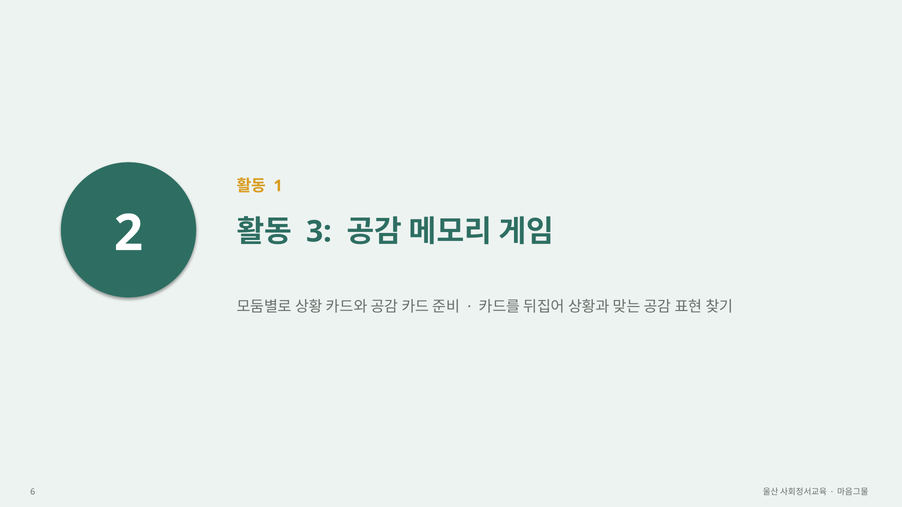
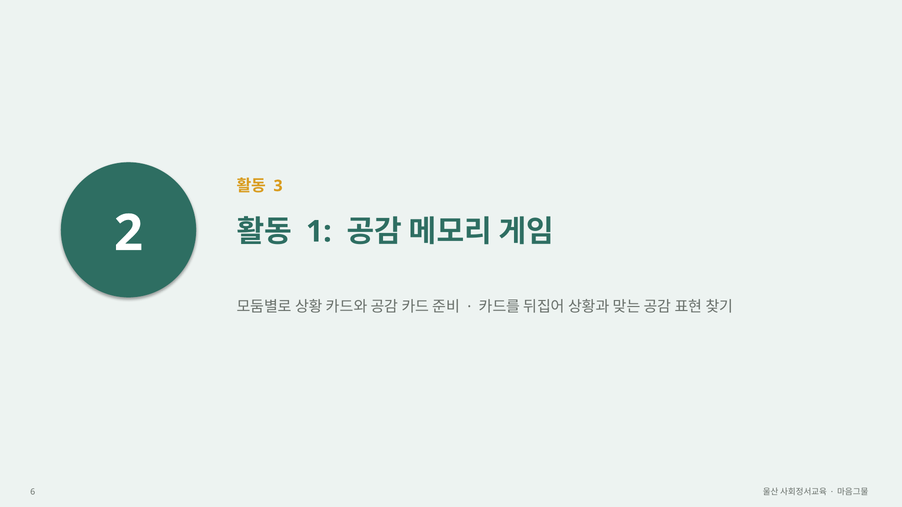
1: 1 -> 3
3: 3 -> 1
